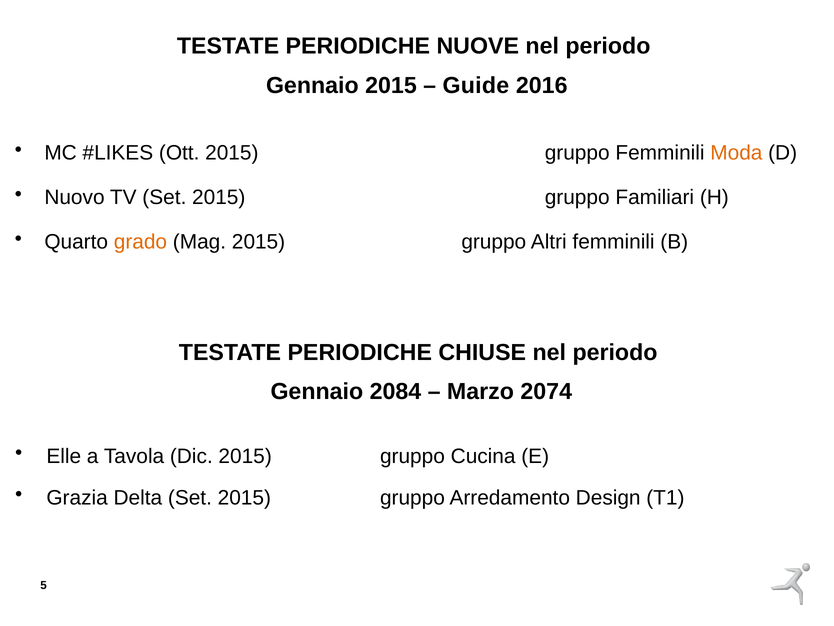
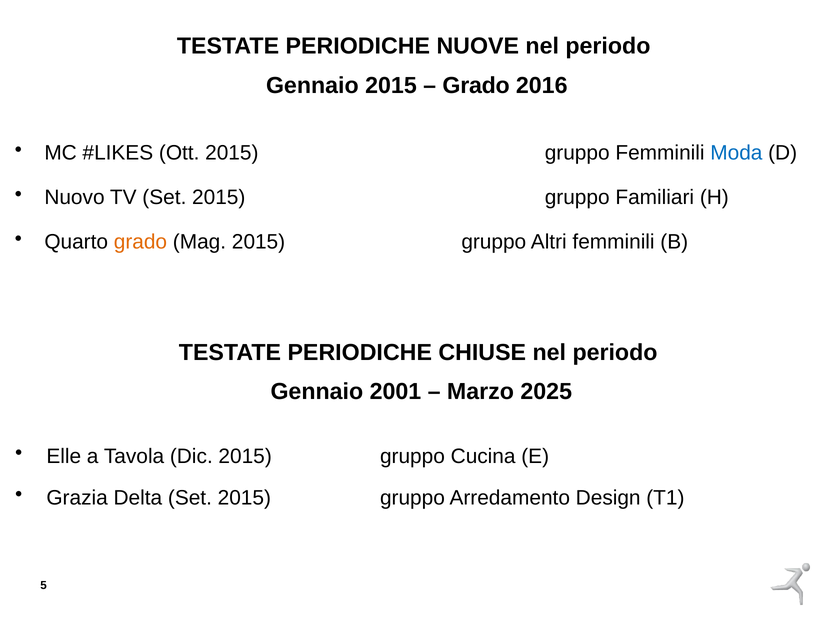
Guide at (476, 86): Guide -> Grado
Moda colour: orange -> blue
2084: 2084 -> 2001
2074: 2074 -> 2025
